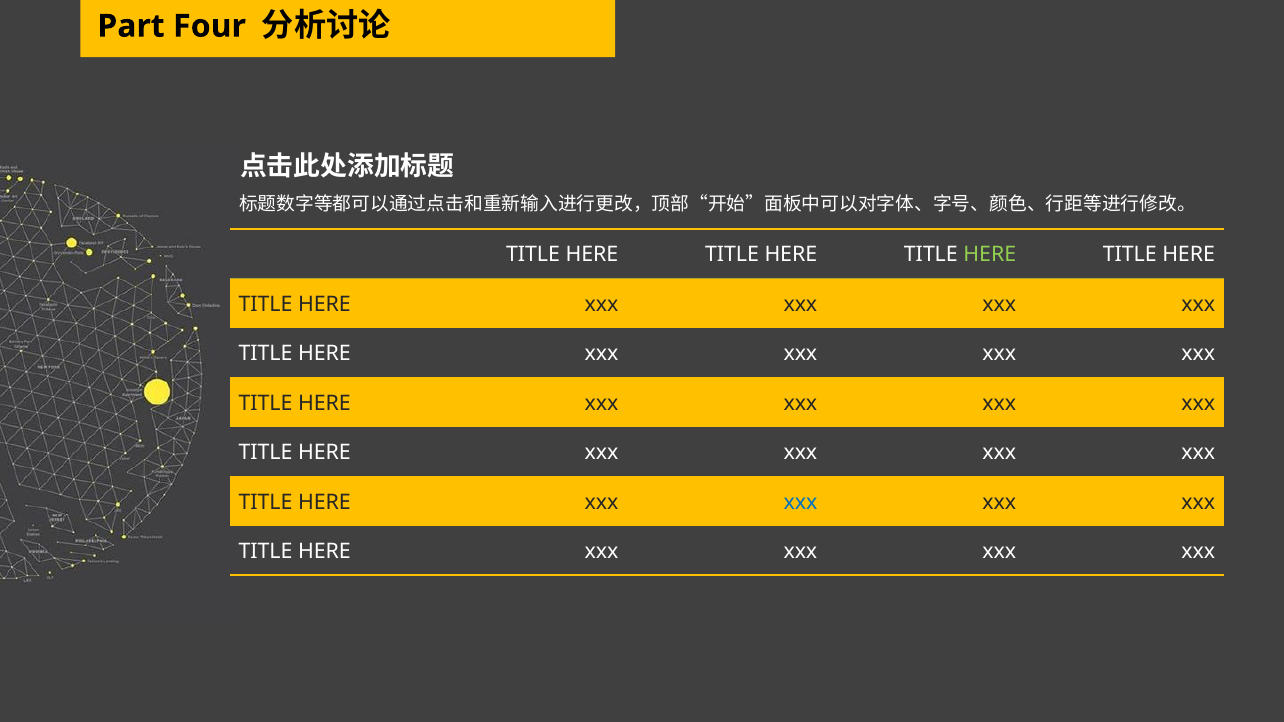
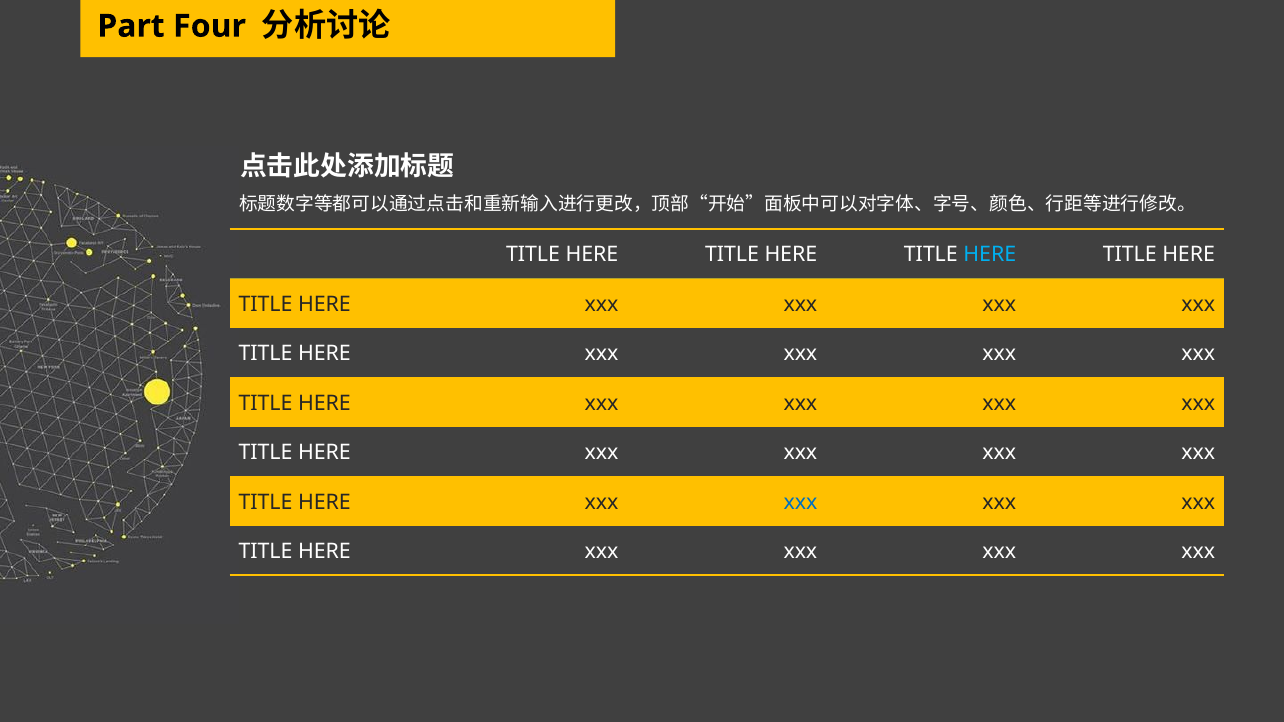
HERE at (990, 255) colour: light green -> light blue
